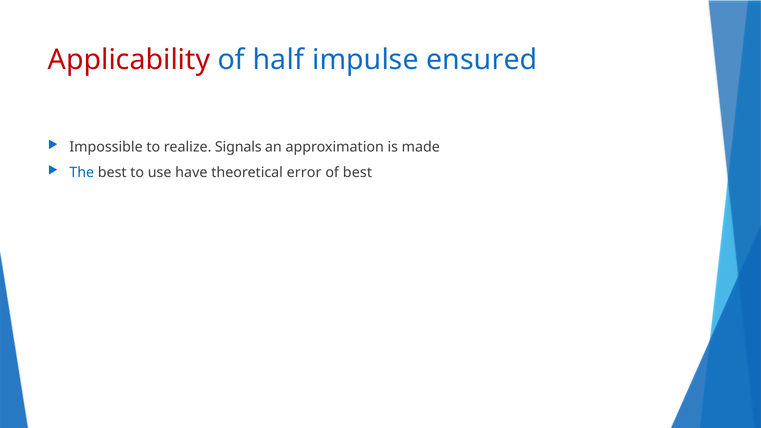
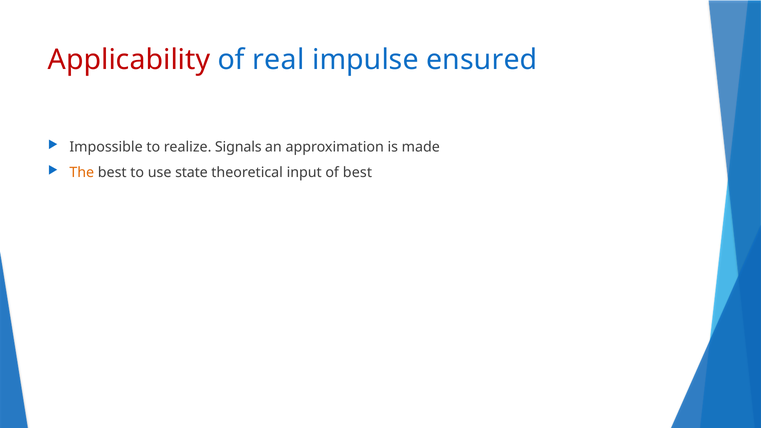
half: half -> real
The colour: blue -> orange
have: have -> state
error: error -> input
